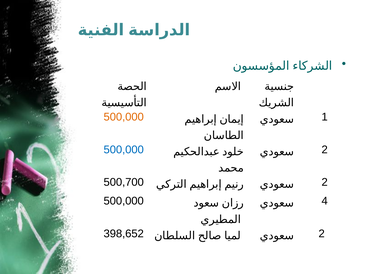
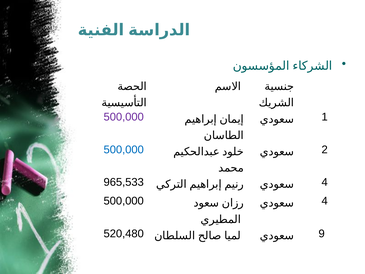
500,000 at (124, 117) colour: orange -> purple
500,700: 500,700 -> 965,533
2 at (325, 182): 2 -> 4
398,652: 398,652 -> 520,480
2 at (322, 233): 2 -> 9
